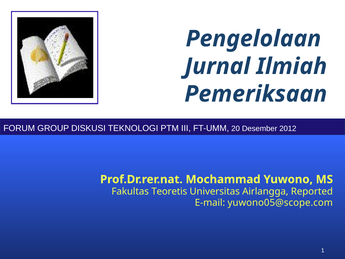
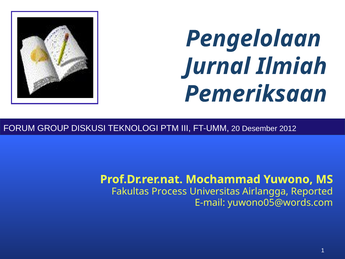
Teoretis: Teoretis -> Process
yuwono05@scope.com: yuwono05@scope.com -> yuwono05@words.com
